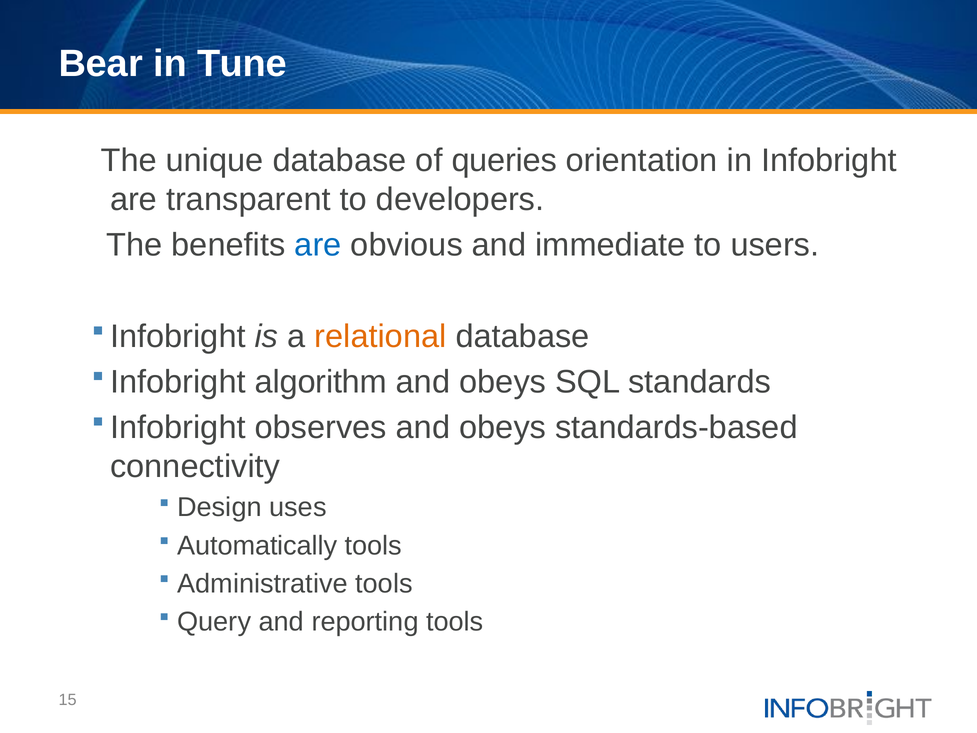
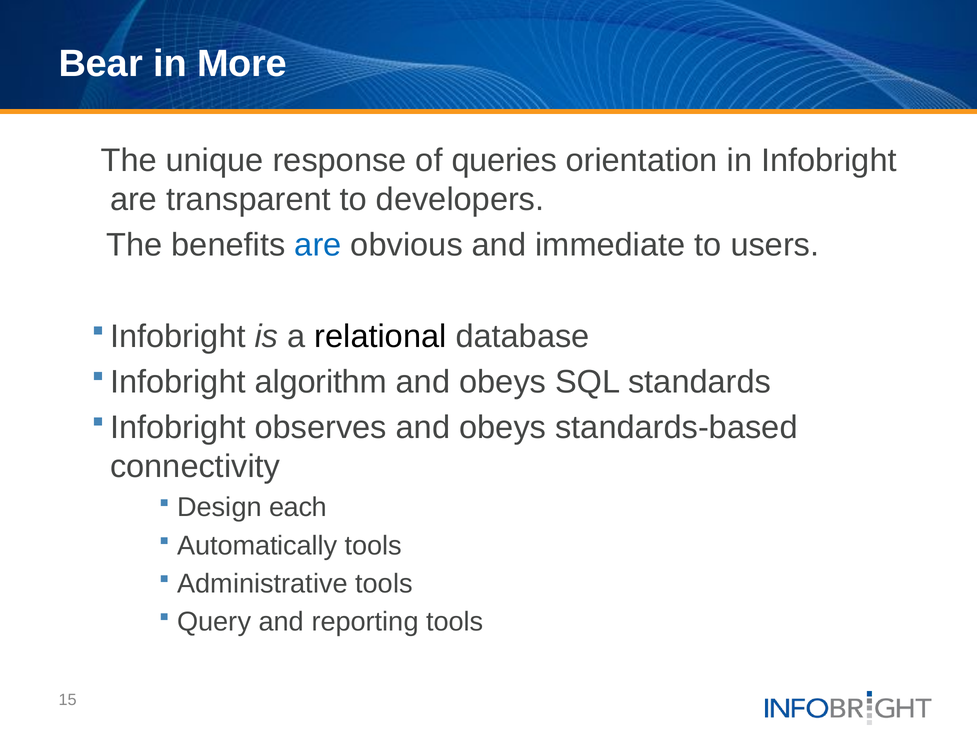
Tune: Tune -> More
unique database: database -> response
relational colour: orange -> black
uses: uses -> each
